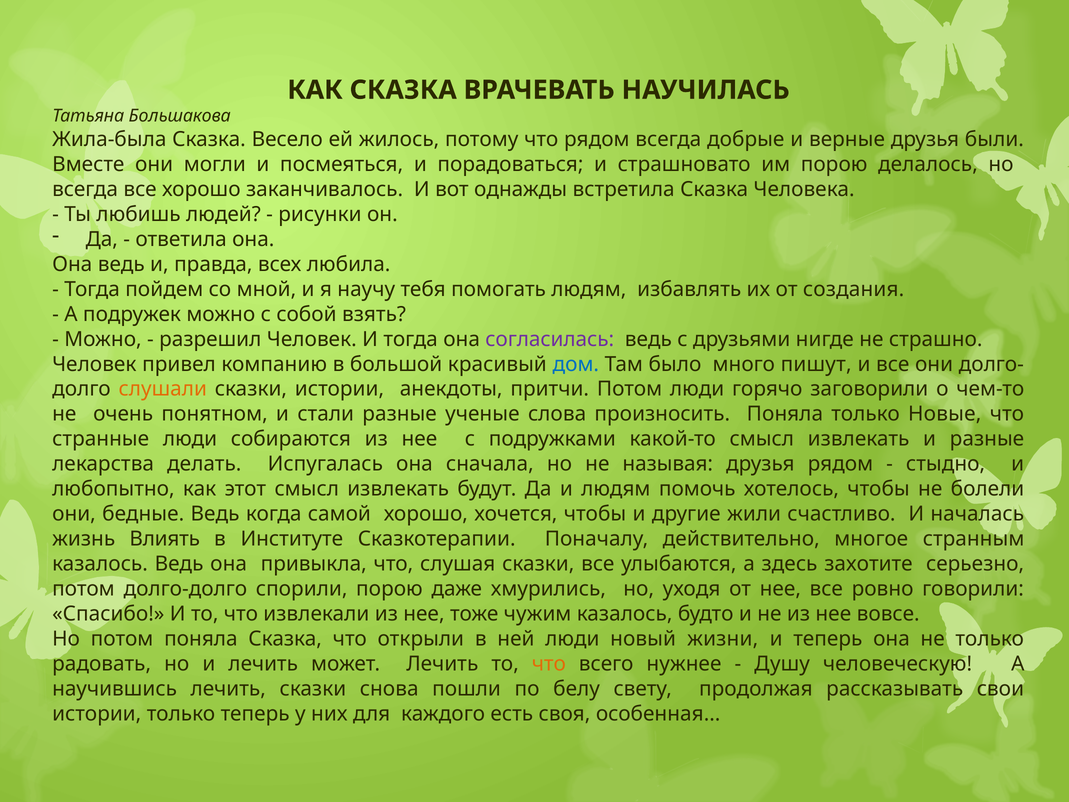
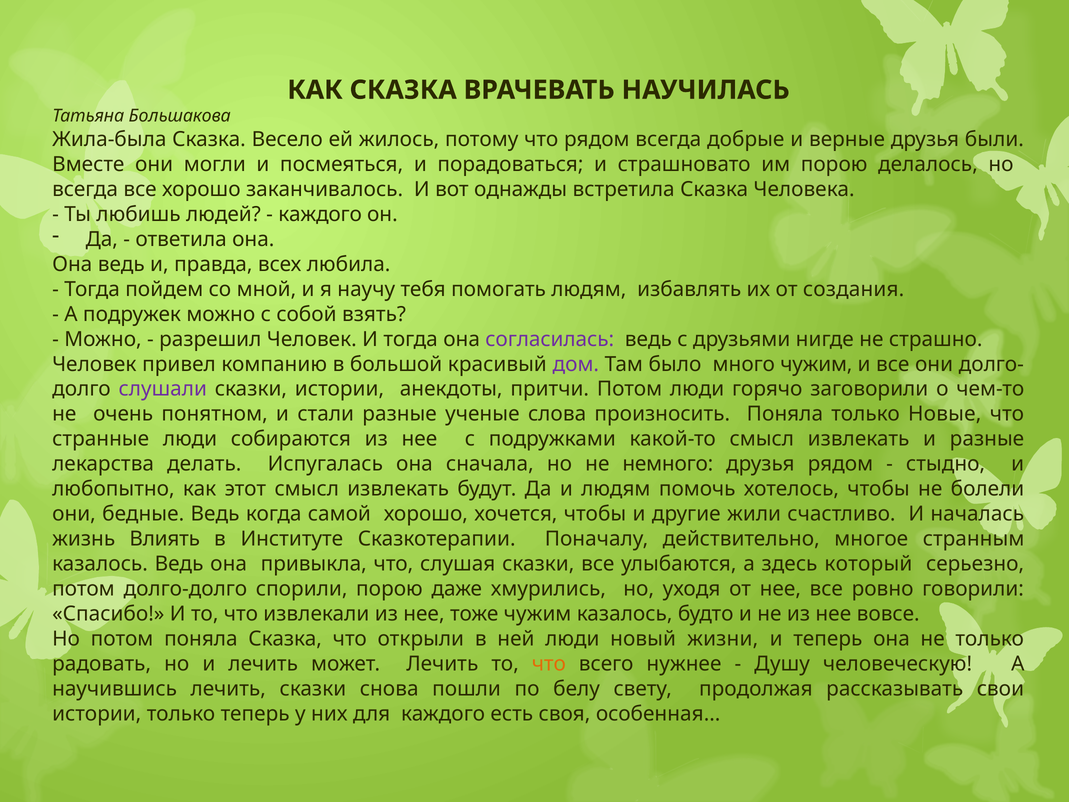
рисунки at (320, 214): рисунки -> каждого
дом colour: blue -> purple
много пишут: пишут -> чужим
слушали colour: orange -> purple
называя: называя -> немного
захотите: захотите -> который
